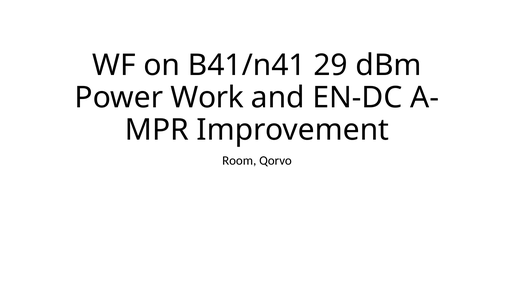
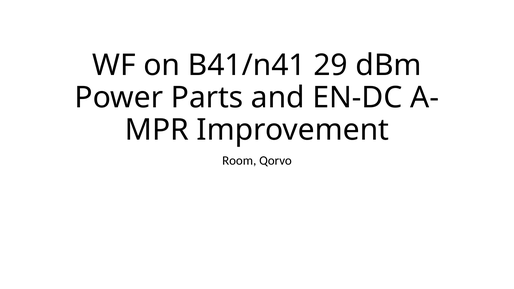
Work: Work -> Parts
